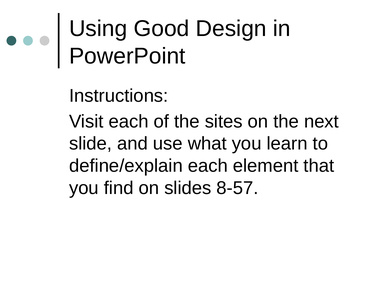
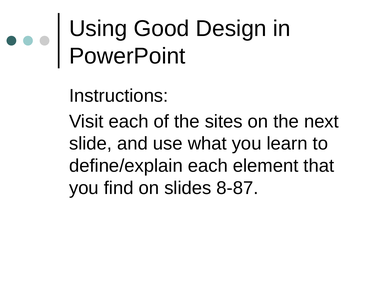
8-57: 8-57 -> 8-87
